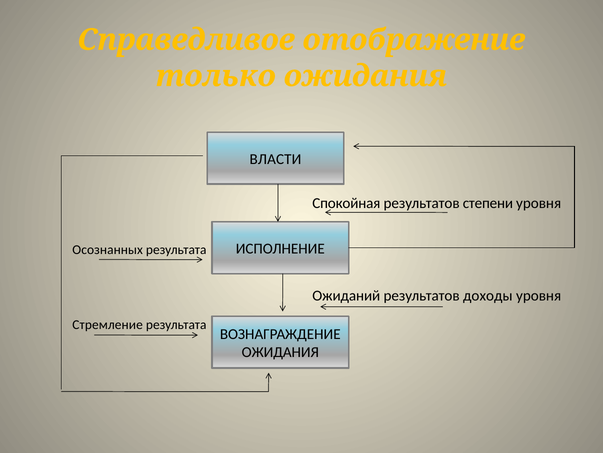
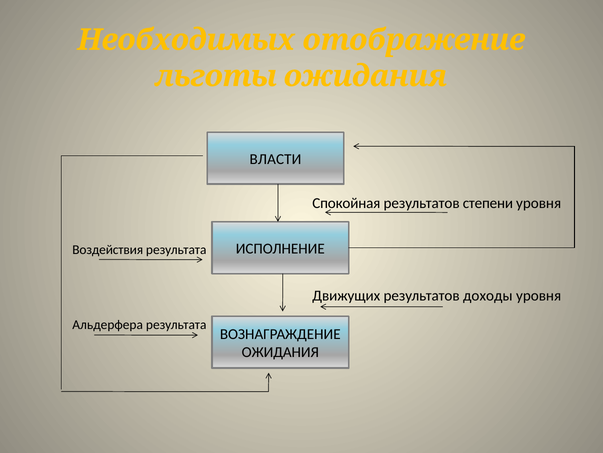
Справедливое: Справедливое -> Необходимых
только: только -> льготы
Осознанных: Осознанных -> Воздействия
Ожиданий: Ожиданий -> Движущих
Стремление: Стремление -> Альдерфера
